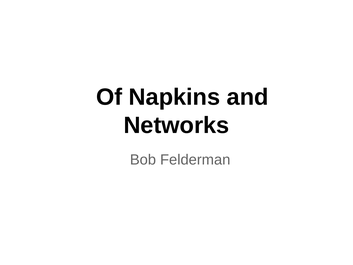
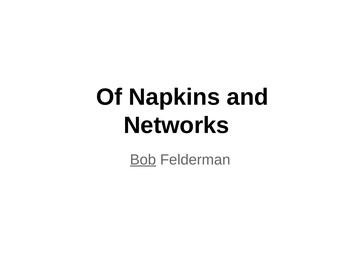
Bob underline: none -> present
